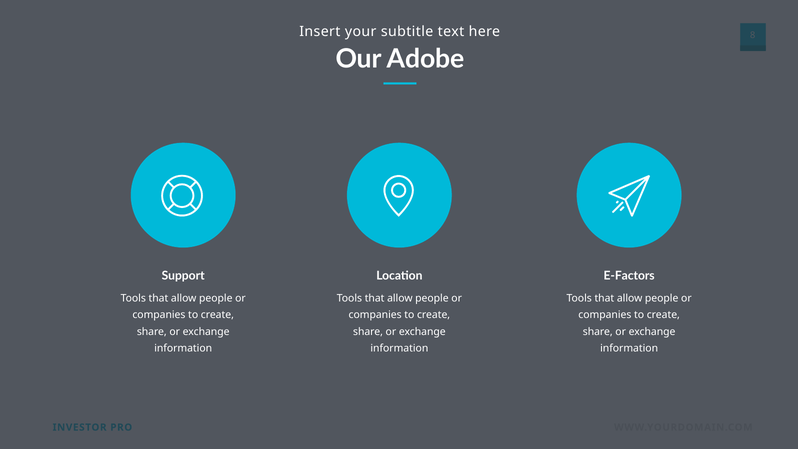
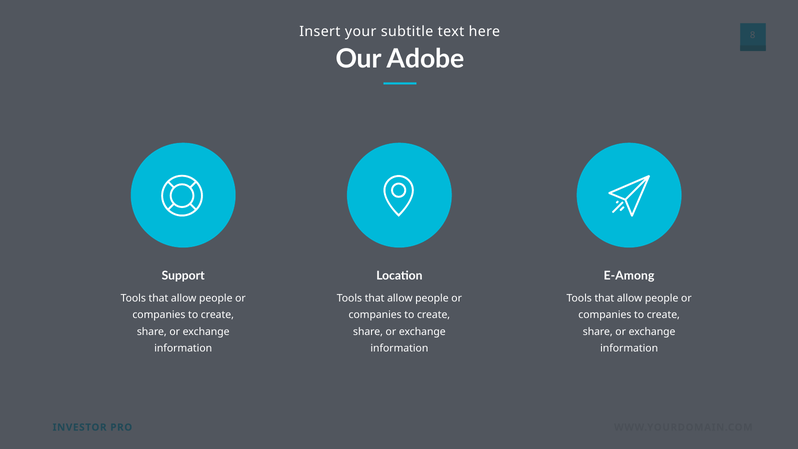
E-Factors: E-Factors -> E-Among
